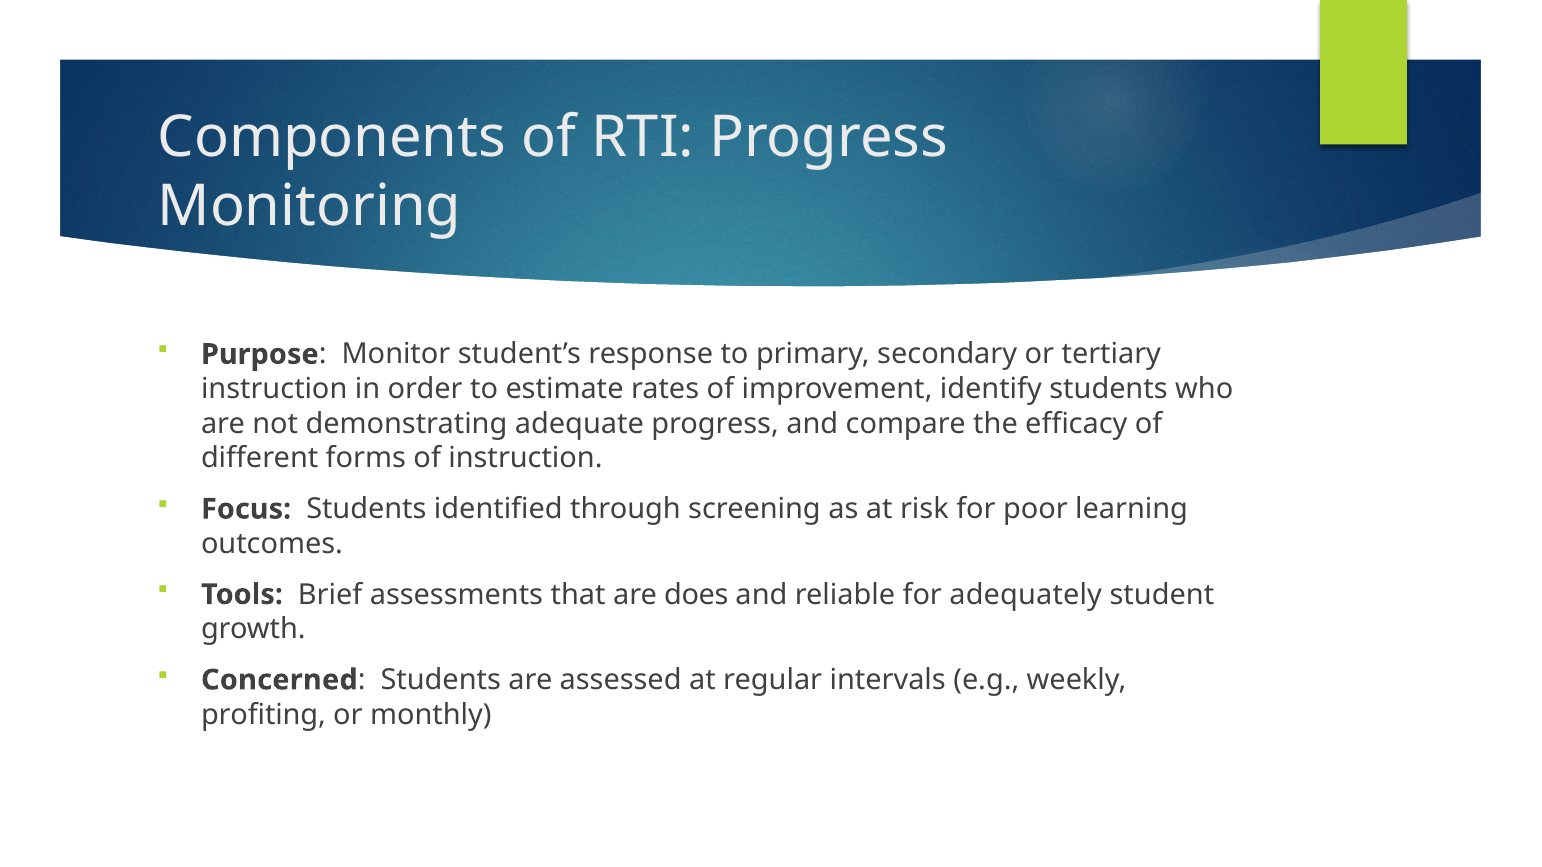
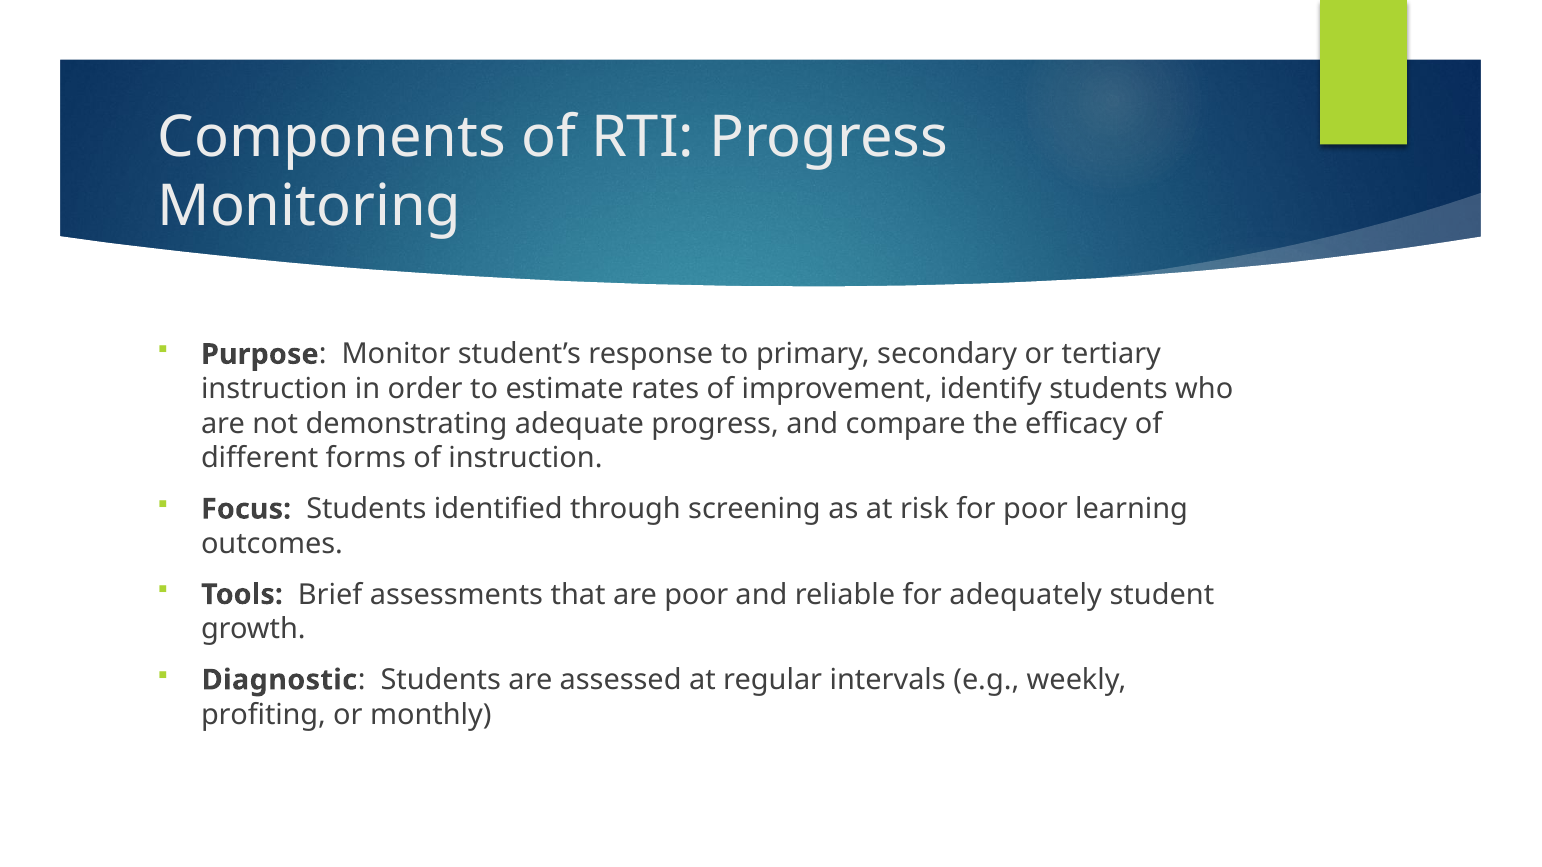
are does: does -> poor
Concerned: Concerned -> Diagnostic
